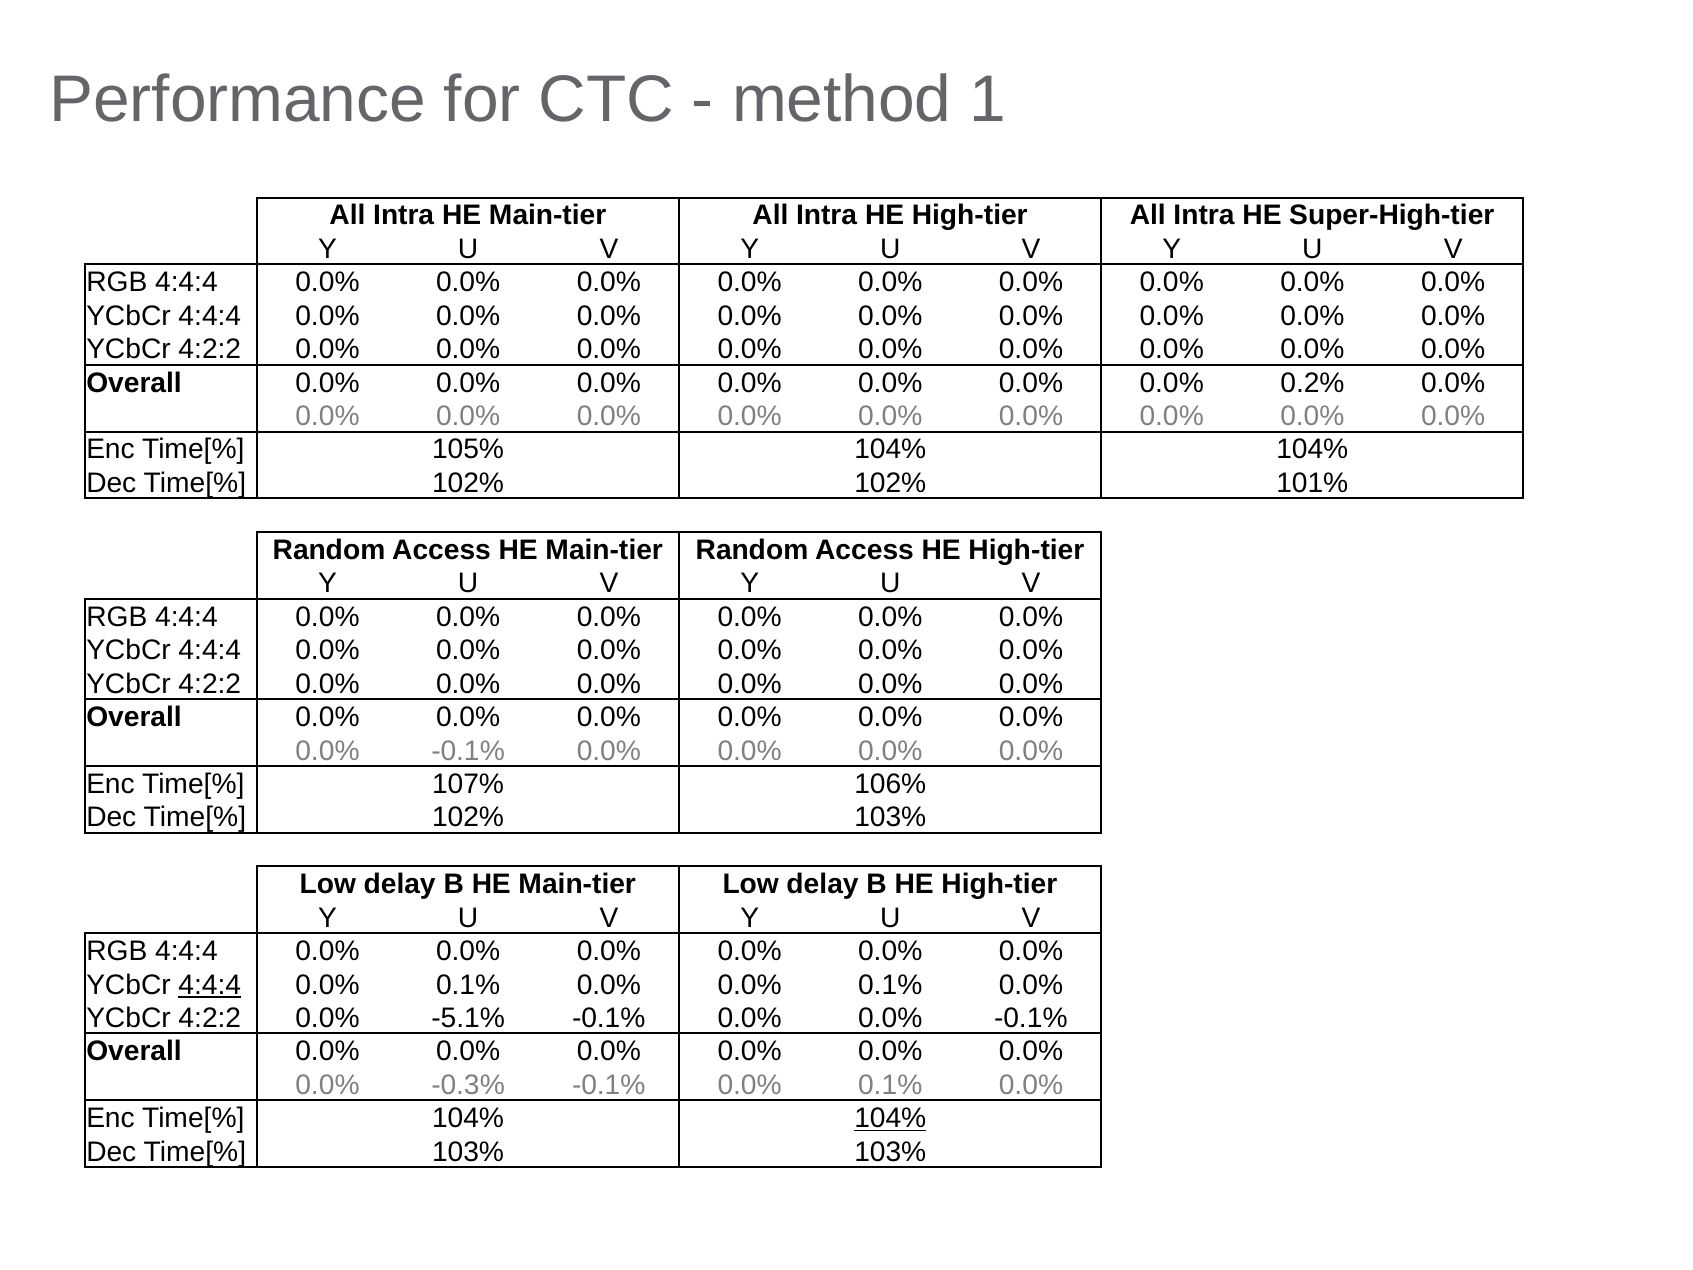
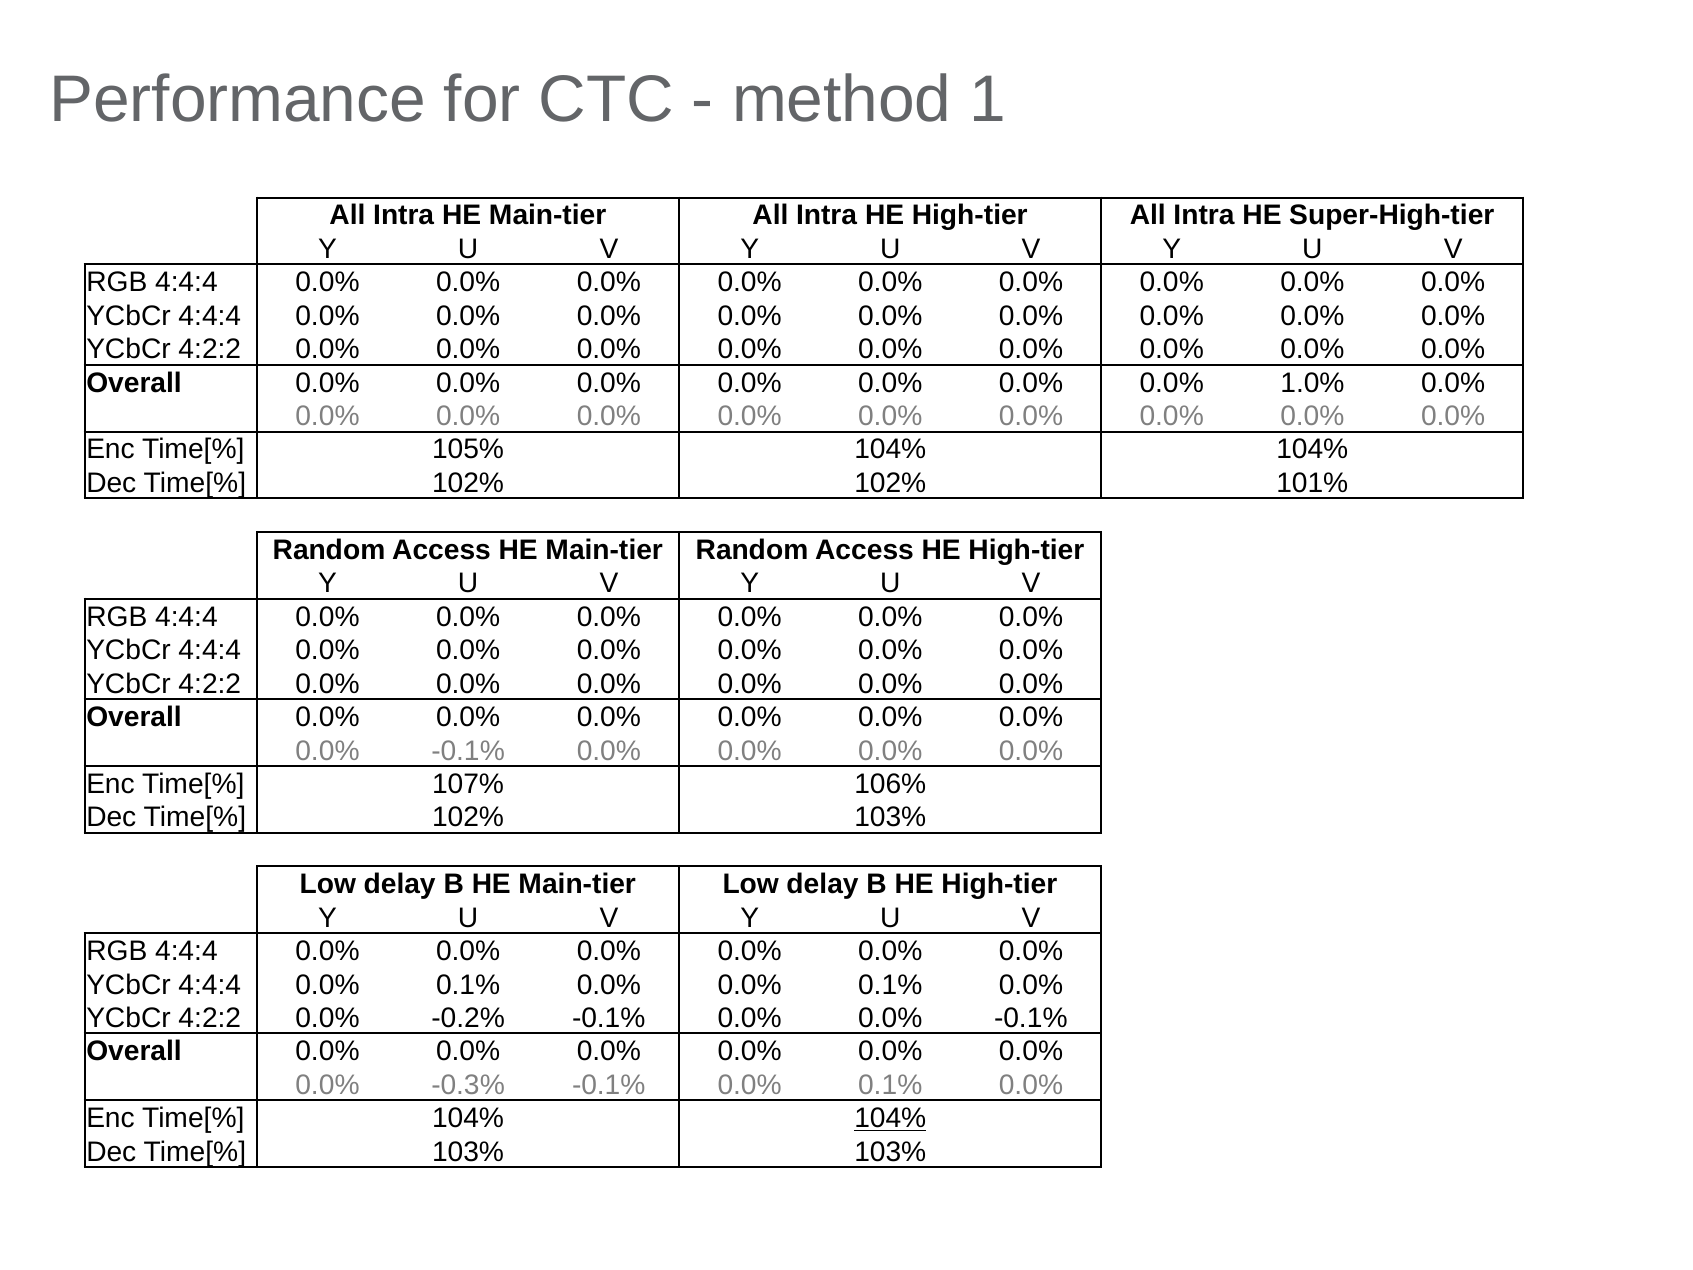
0.2%: 0.2% -> 1.0%
4:4:4 at (210, 985) underline: present -> none
-5.1%: -5.1% -> -0.2%
